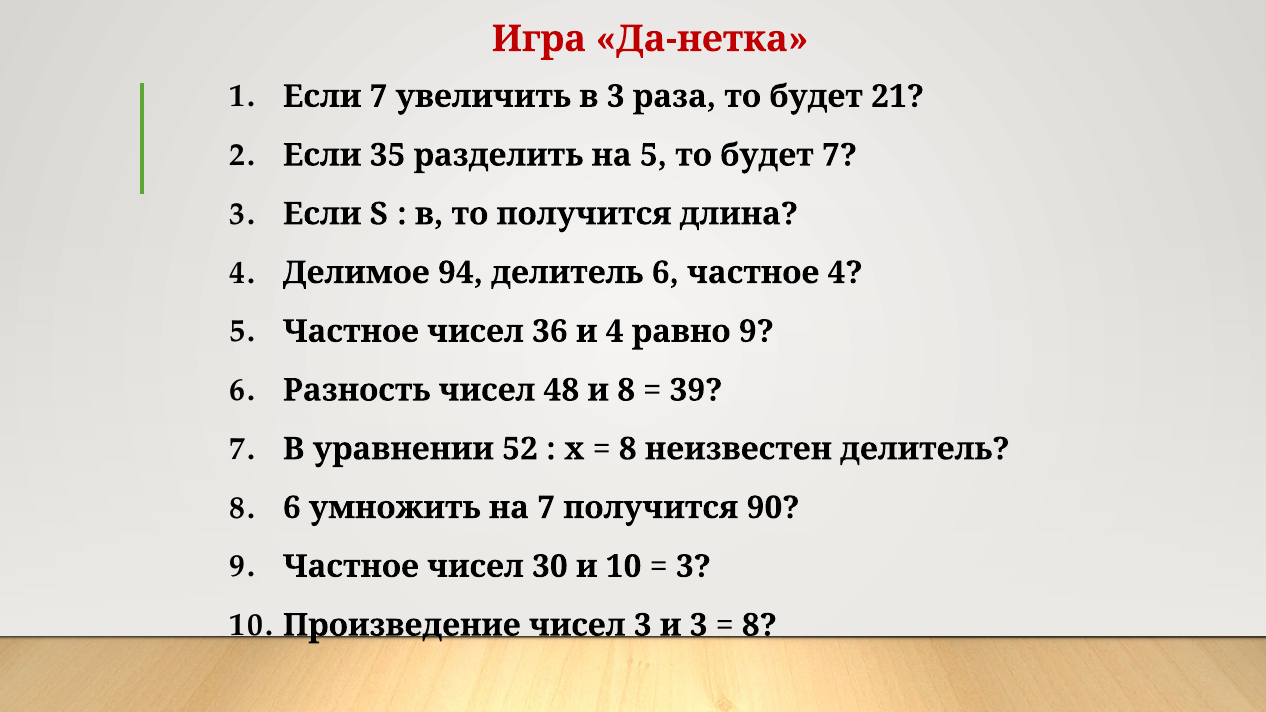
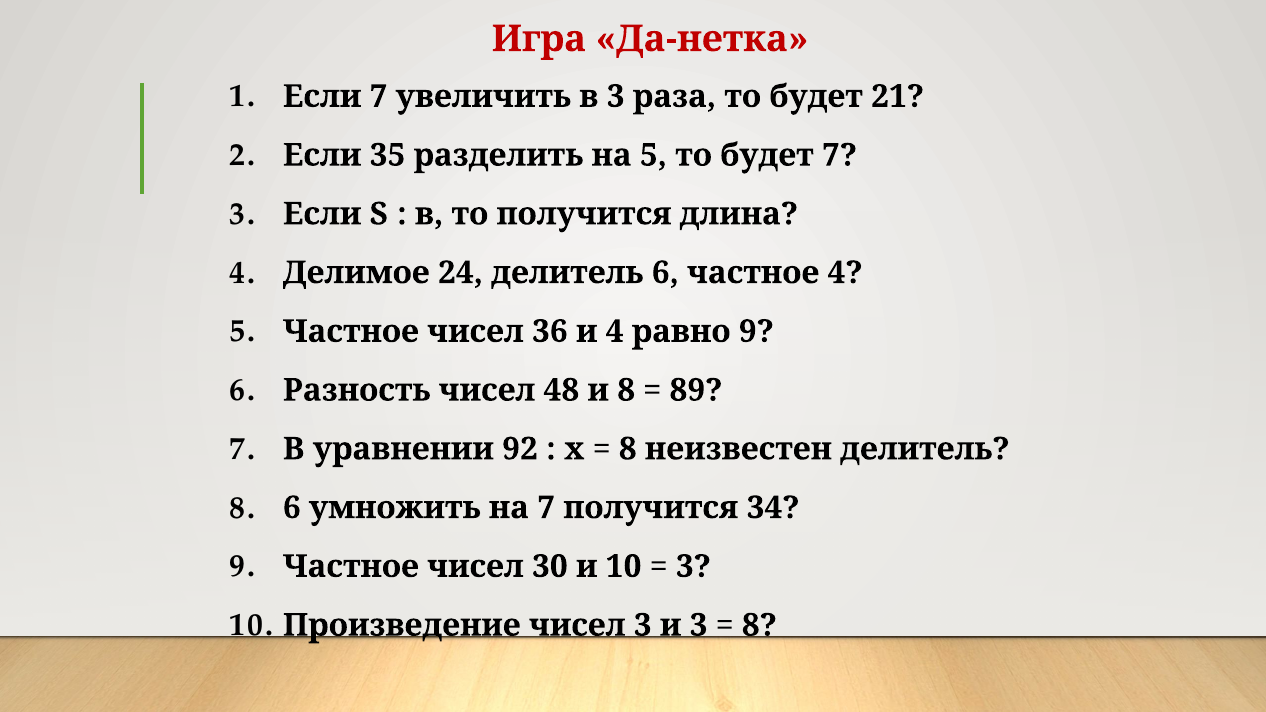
94: 94 -> 24
39: 39 -> 89
52: 52 -> 92
90: 90 -> 34
